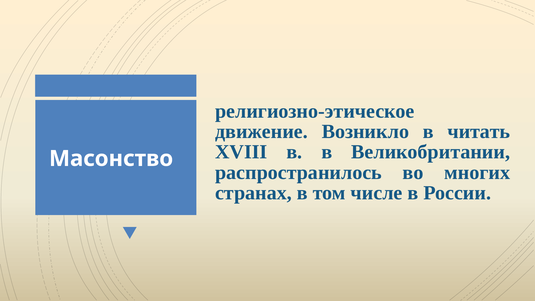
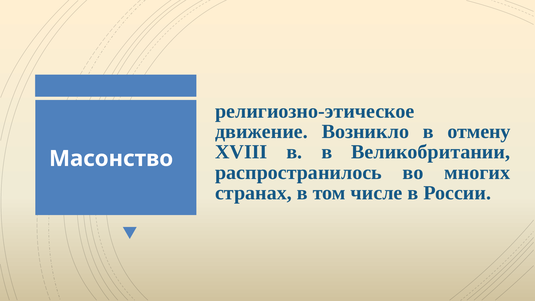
читать: читать -> отмену
